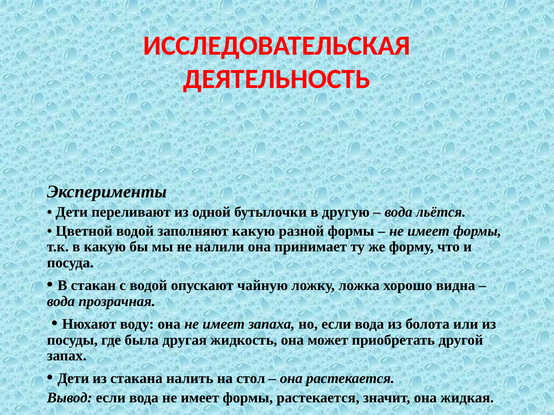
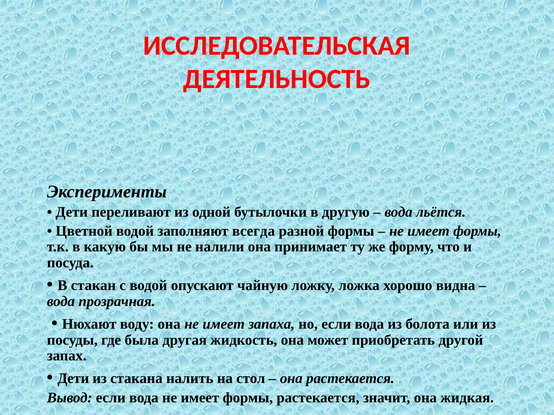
заполняют какую: какую -> всегда
